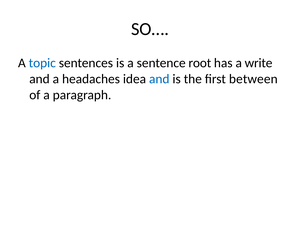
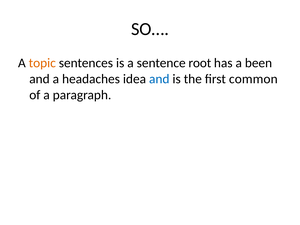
topic colour: blue -> orange
write: write -> been
between: between -> common
